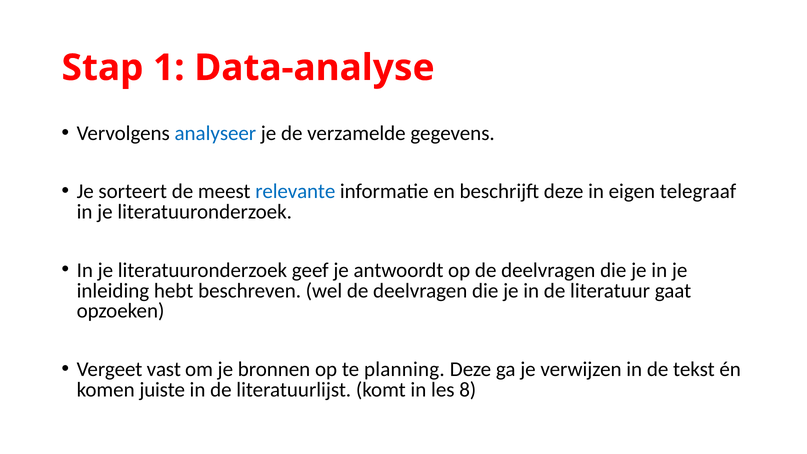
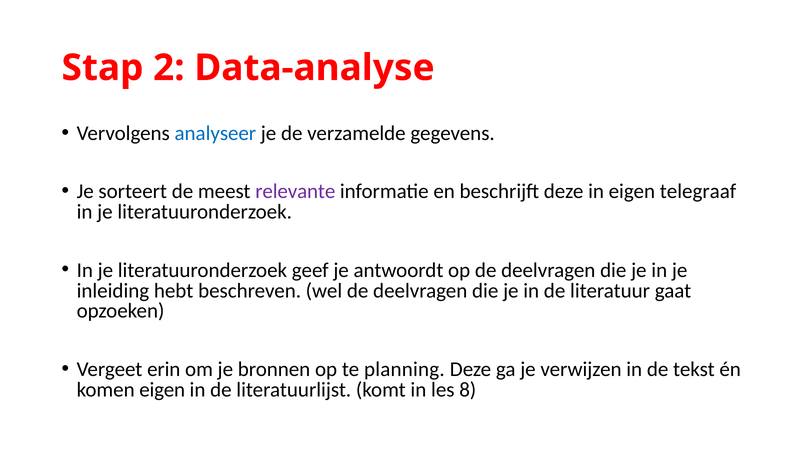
1: 1 -> 2
relevante colour: blue -> purple
vast: vast -> erin
komen juiste: juiste -> eigen
